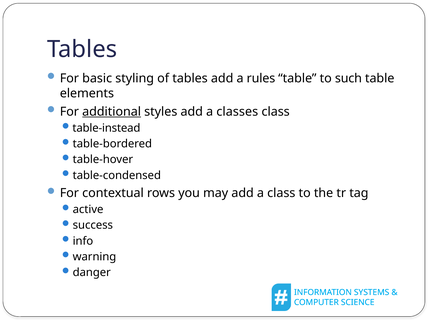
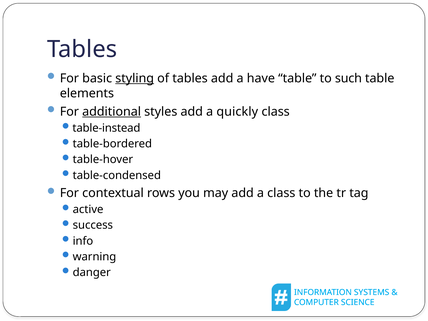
styling underline: none -> present
rules: rules -> have
classes: classes -> quickly
